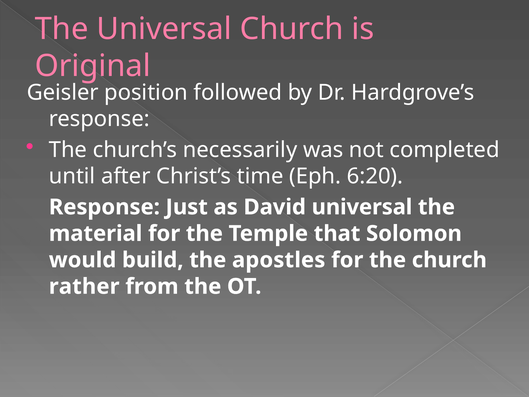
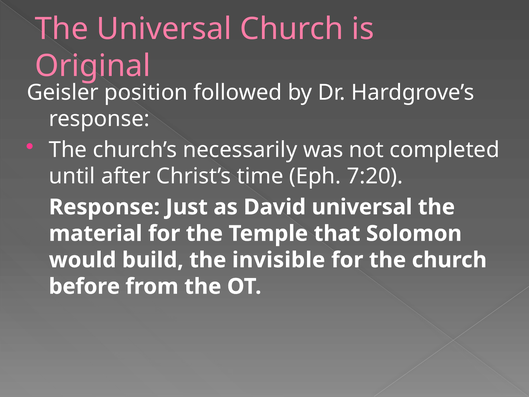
6:20: 6:20 -> 7:20
apostles: apostles -> invisible
rather: rather -> before
